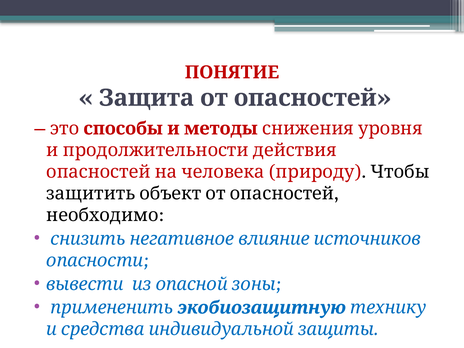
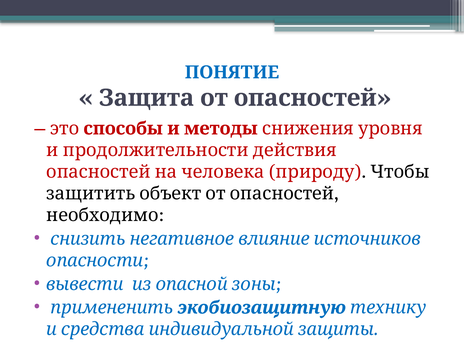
ПОНЯТИЕ colour: red -> blue
